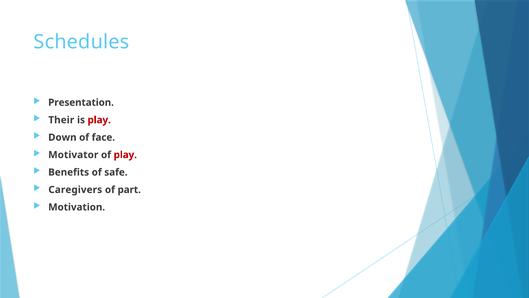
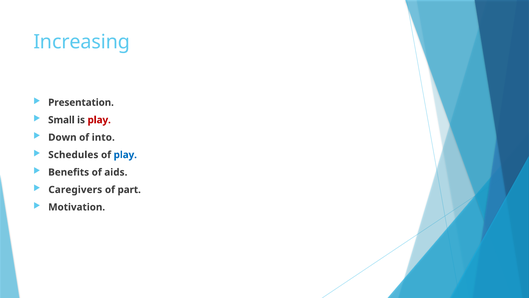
Schedules: Schedules -> Increasing
Their: Their -> Small
face: face -> into
Motivator: Motivator -> Schedules
play at (125, 155) colour: red -> blue
safe: safe -> aids
